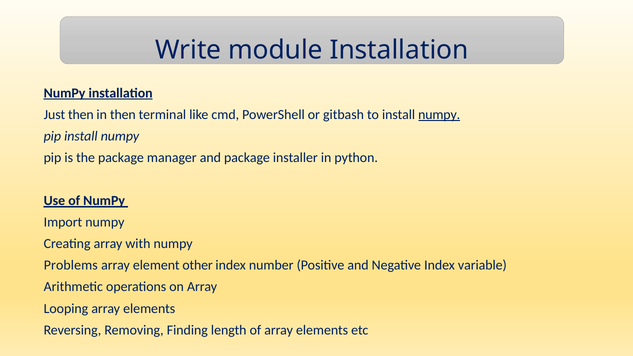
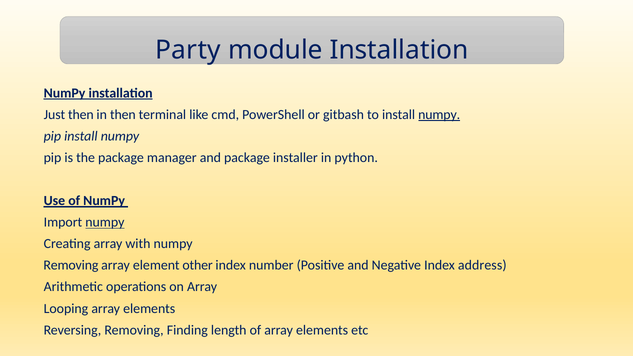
Write: Write -> Party
numpy at (105, 222) underline: none -> present
Problems at (71, 265): Problems -> Removing
variable: variable -> address
